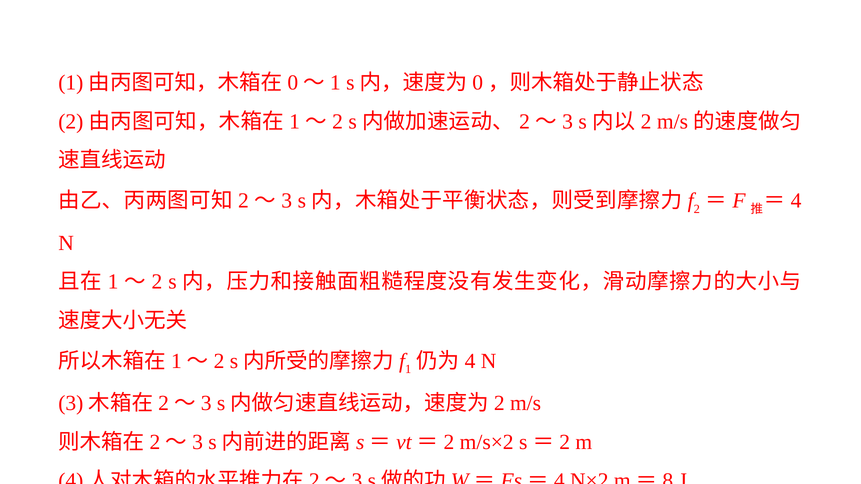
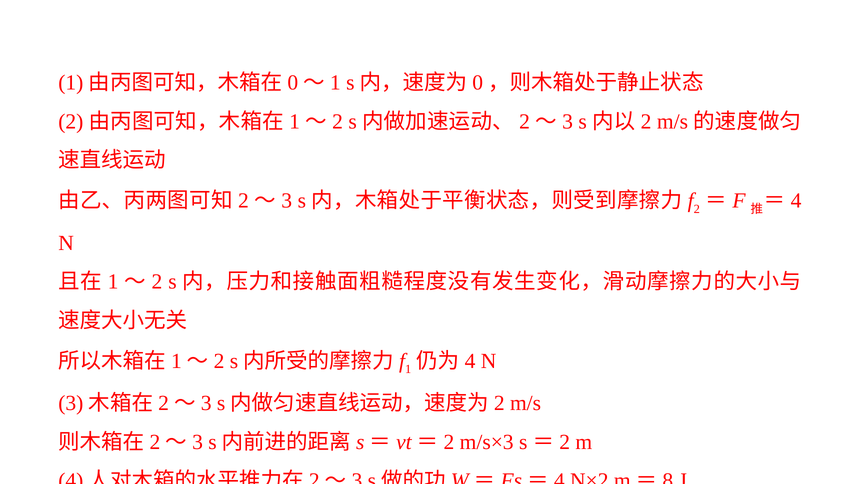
m/s×2: m/s×2 -> m/s×3
